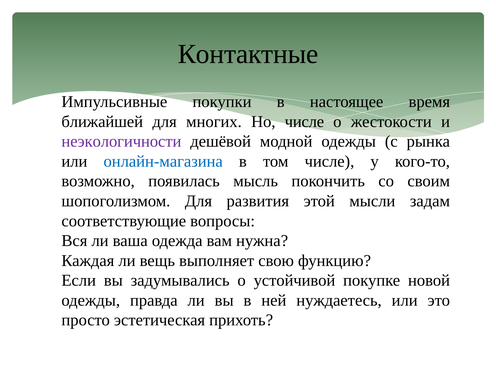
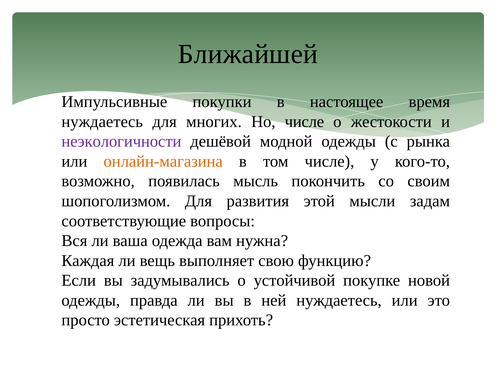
Контактные: Контактные -> Ближайшей
ближайшей at (102, 122): ближайшей -> нуждаетесь
онлайн-магазина colour: blue -> orange
